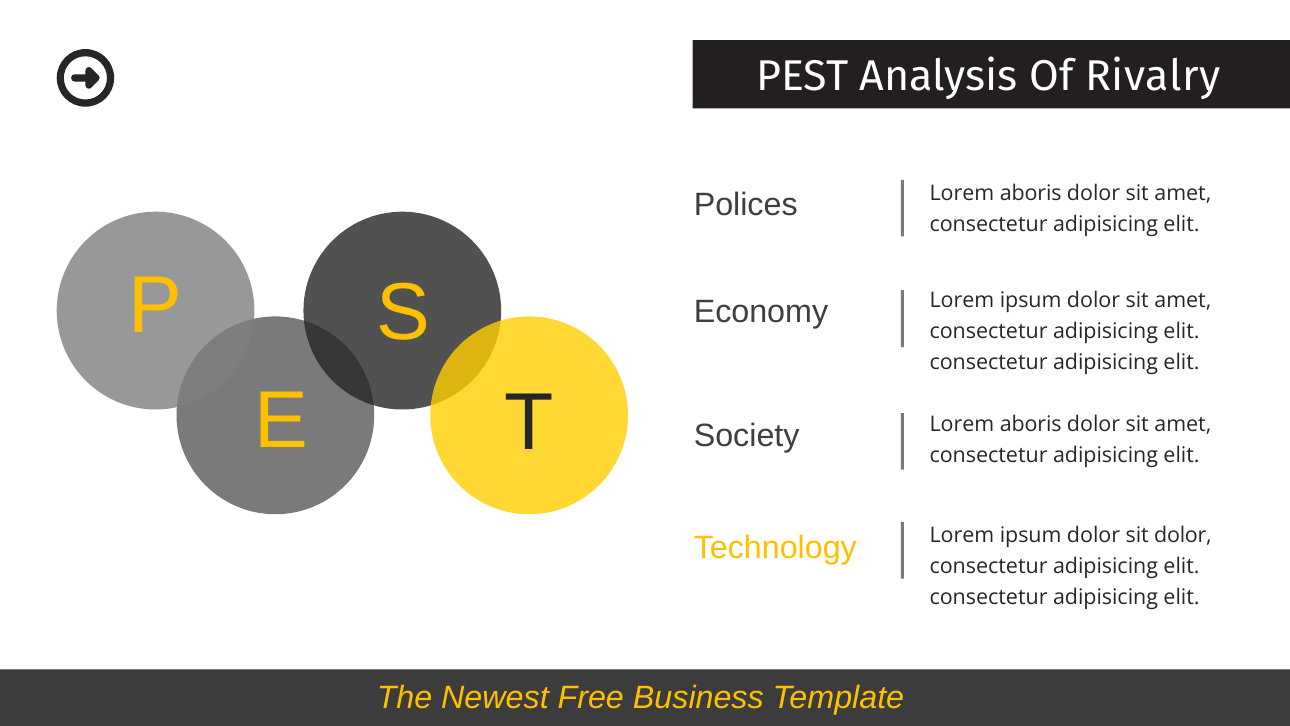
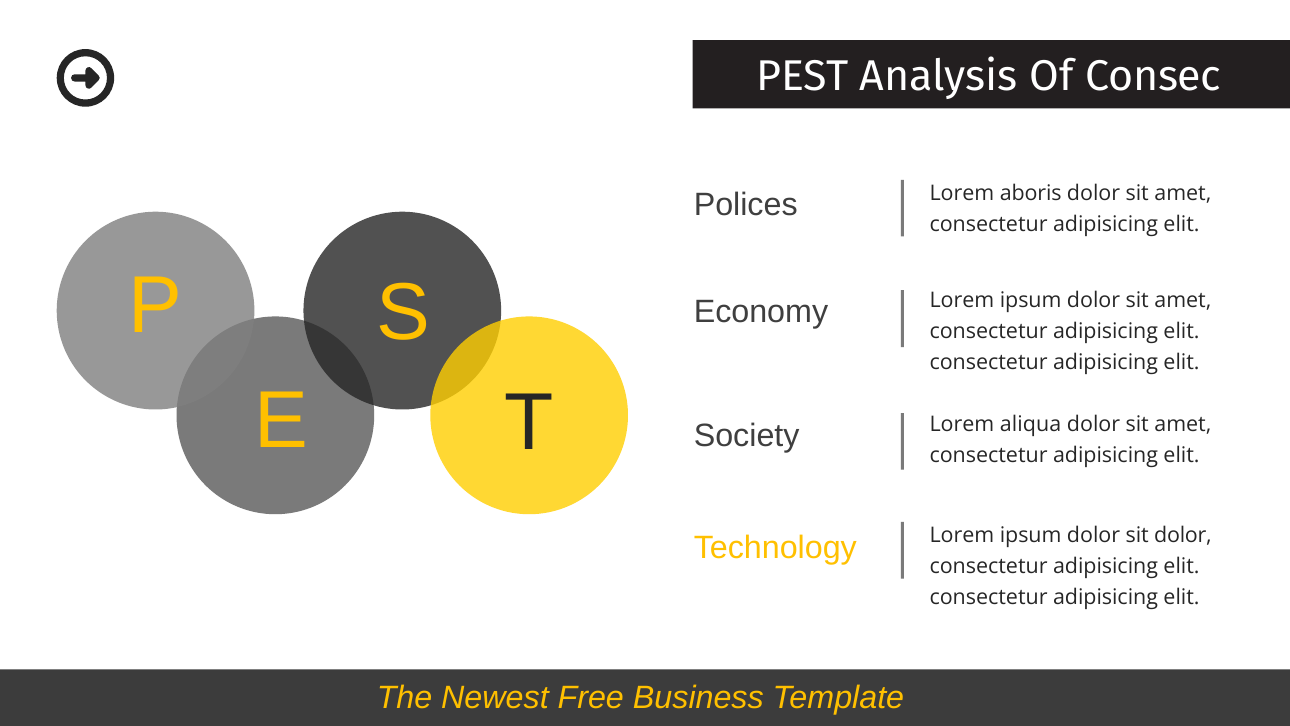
Rivalry: Rivalry -> Consec
aboris at (1031, 425): aboris -> aliqua
